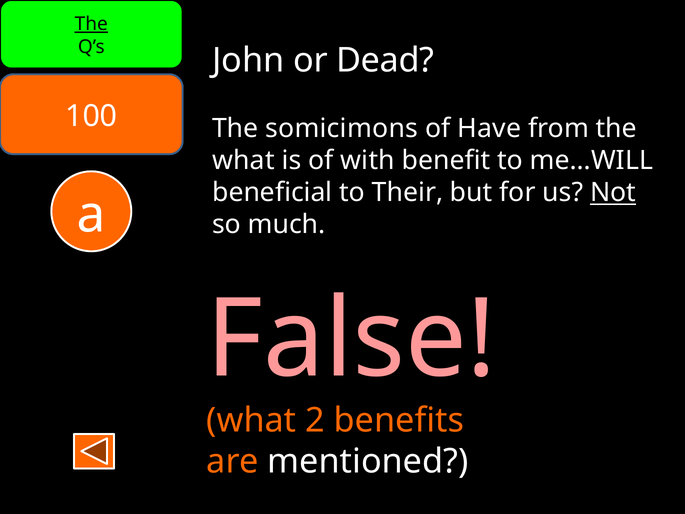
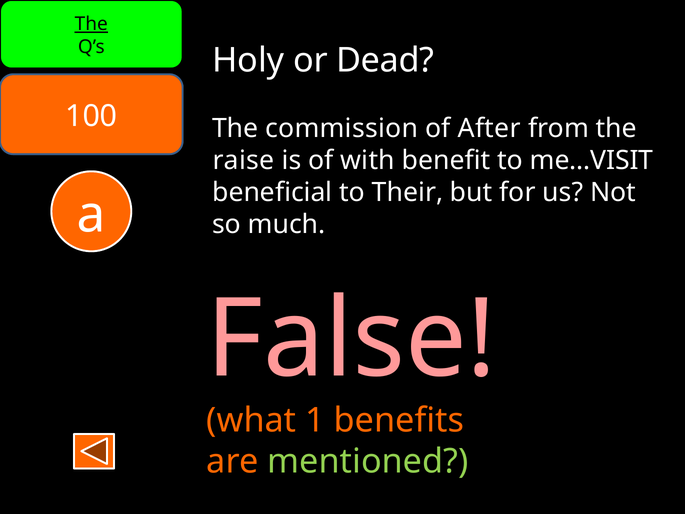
John: John -> Holy
somicimons: somicimons -> commission
Have: Have -> After
what at (243, 161): what -> raise
me…WILL: me…WILL -> me…VISIT
Not underline: present -> none
2: 2 -> 1
mentioned colour: white -> light green
